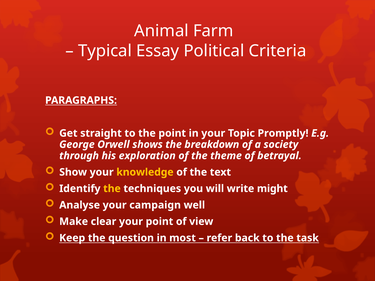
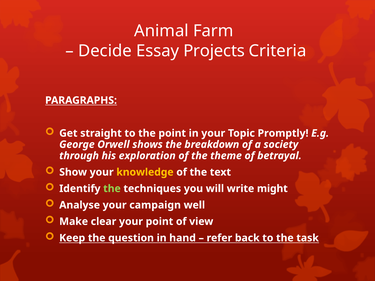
Typical: Typical -> Decide
Political: Political -> Projects
the at (112, 189) colour: yellow -> light green
most: most -> hand
